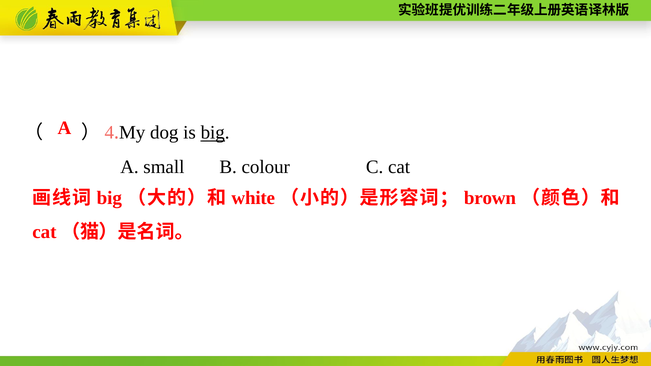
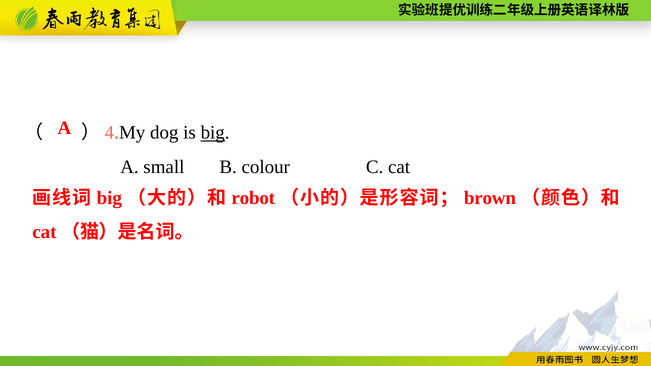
white: white -> robot
